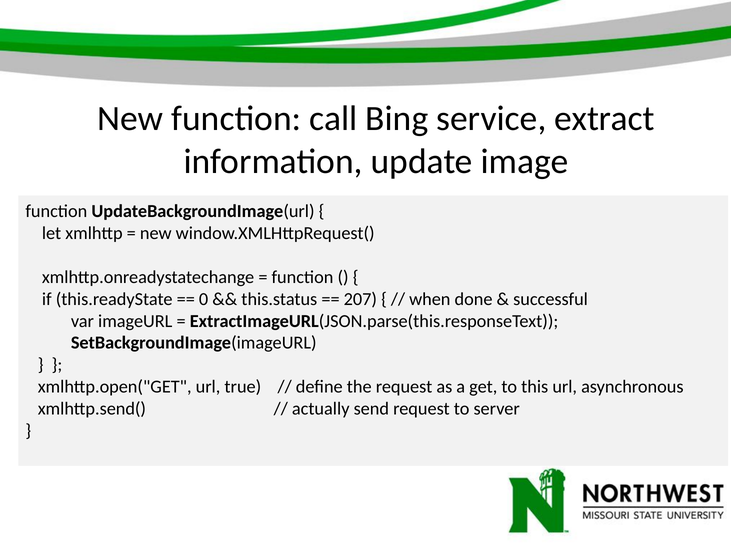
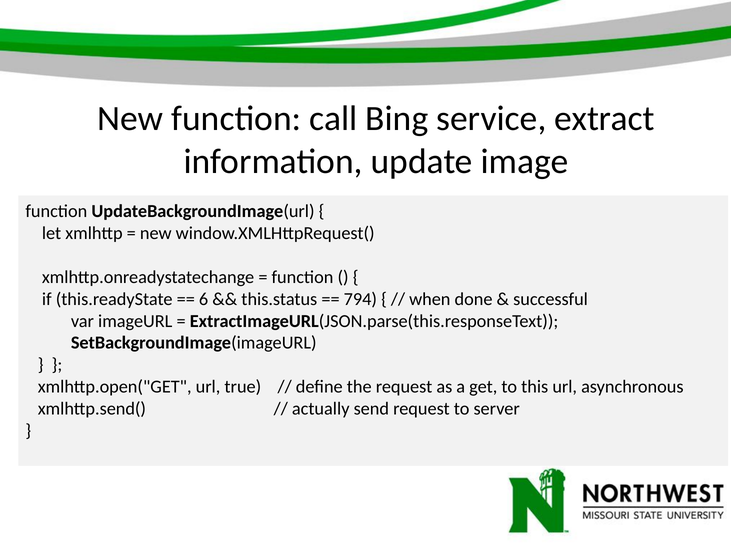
0: 0 -> 6
207: 207 -> 794
